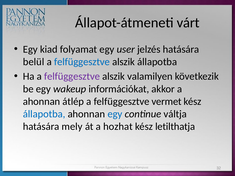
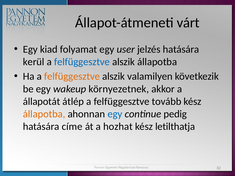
belül: belül -> kerül
felfüggesztve at (72, 76) colour: purple -> orange
információkat: információkat -> környezetnek
ahonnan at (42, 102): ahonnan -> állapotát
vermet: vermet -> tovább
állapotba at (44, 114) colour: blue -> orange
váltja: váltja -> pedig
mely: mely -> címe
